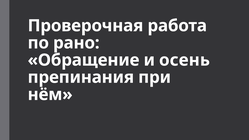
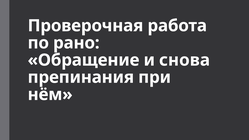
осень: осень -> снова
